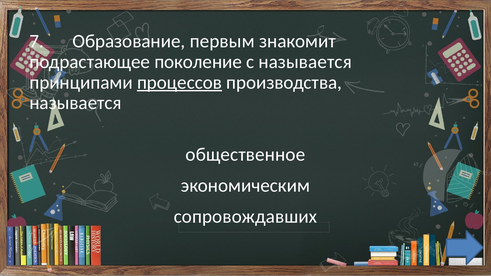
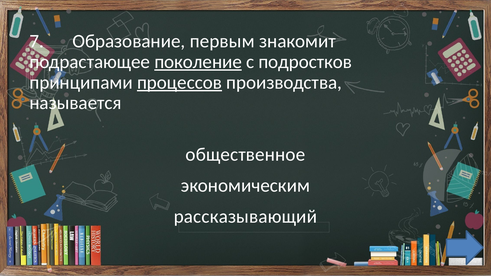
поколение underline: none -> present
с называется: называется -> подростков
сопровождавших: сопровождавших -> рассказывающий
